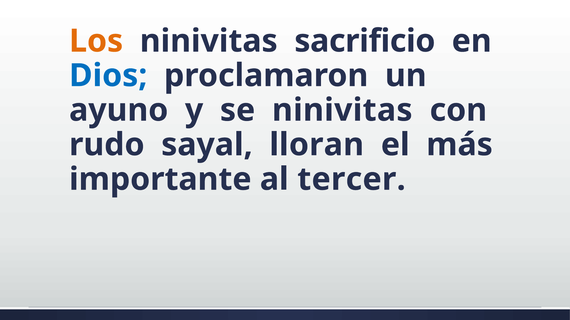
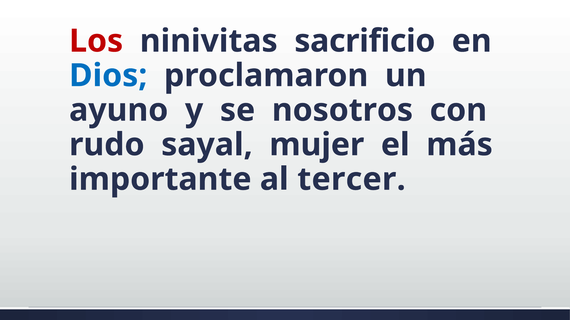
Los colour: orange -> red
se ninivitas: ninivitas -> nosotros
lloran: lloran -> mujer
